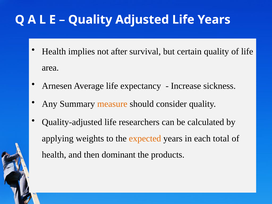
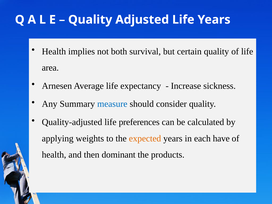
after: after -> both
measure colour: orange -> blue
researchers: researchers -> preferences
total: total -> have
